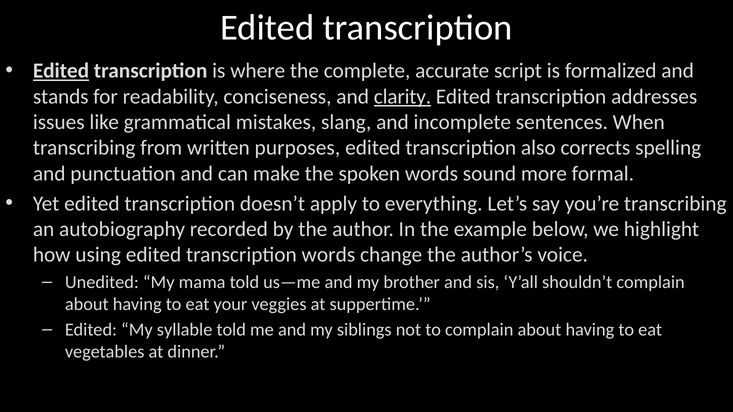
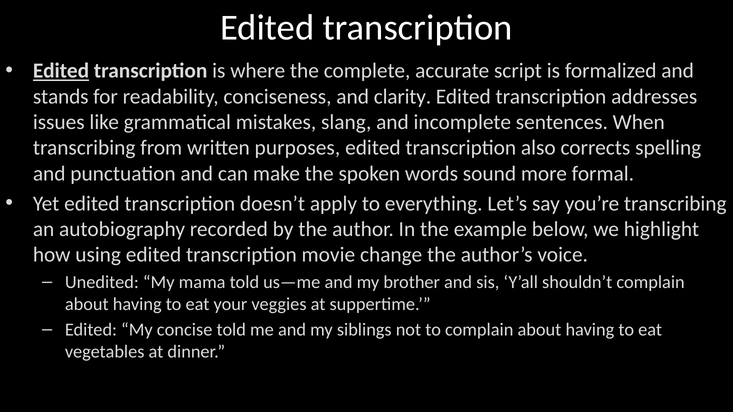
clarity underline: present -> none
transcription words: words -> movie
syllable: syllable -> concise
